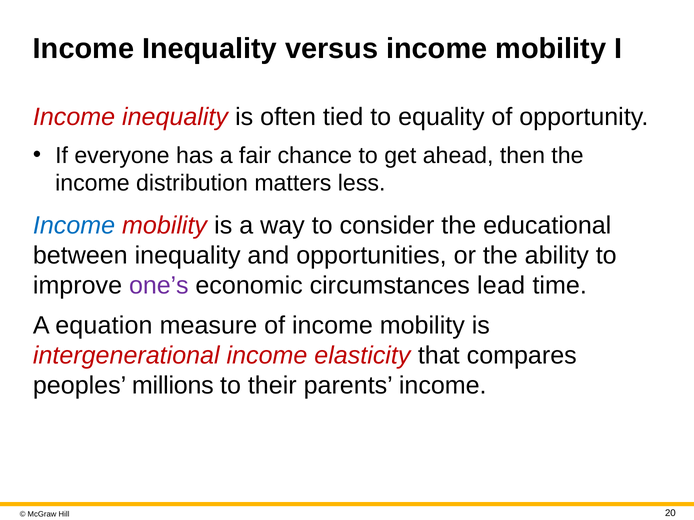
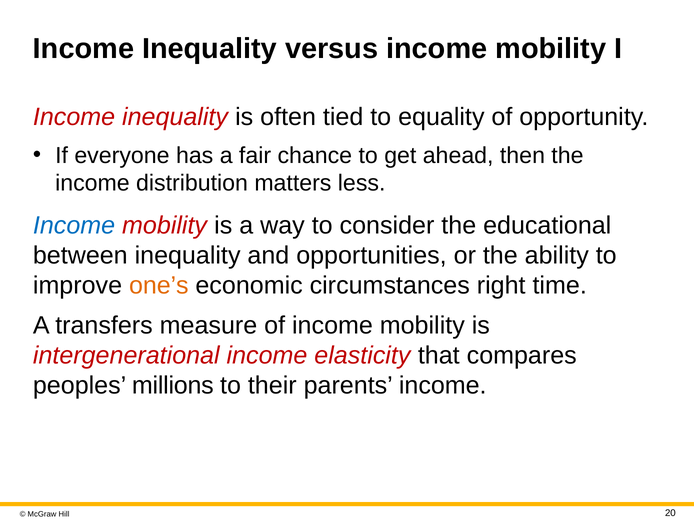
one’s colour: purple -> orange
lead: lead -> right
equation: equation -> transfers
